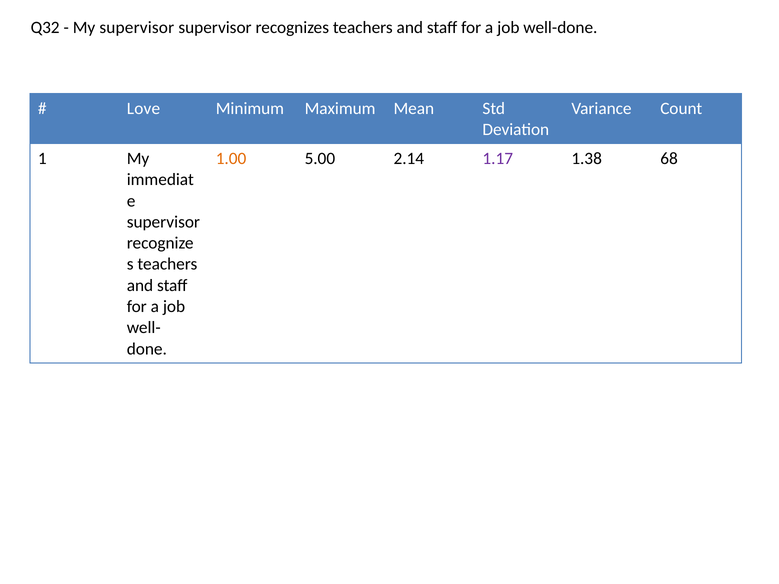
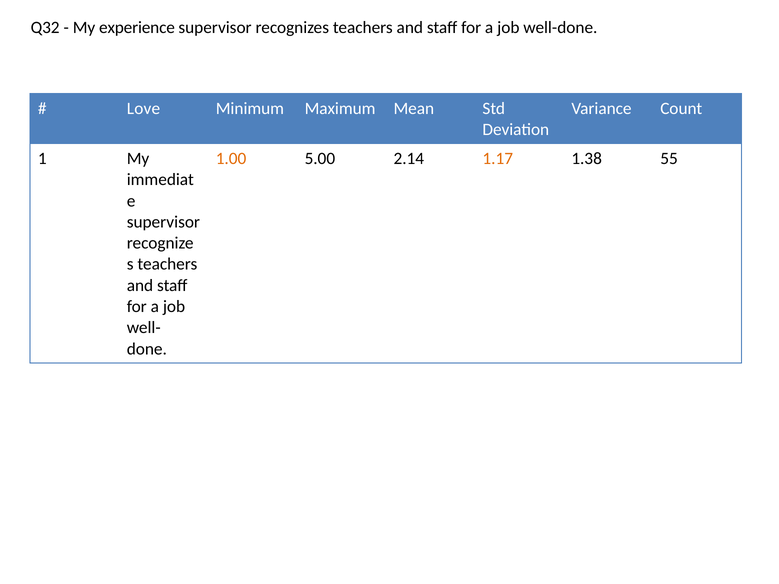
My supervisor: supervisor -> experience
1.17 colour: purple -> orange
68: 68 -> 55
